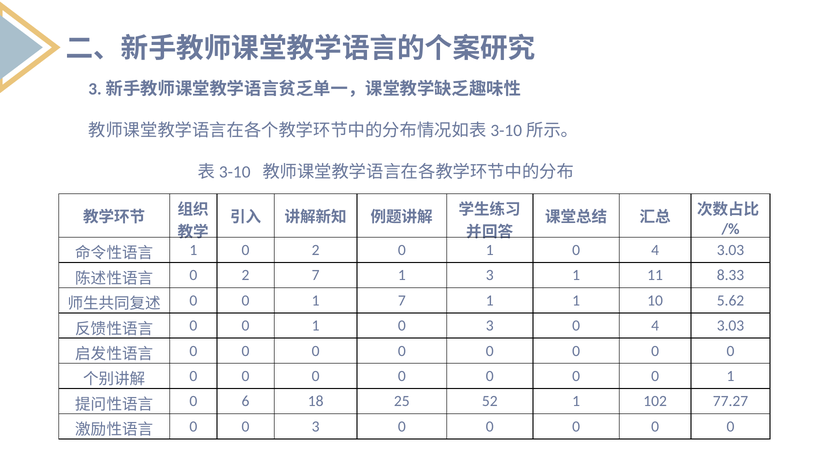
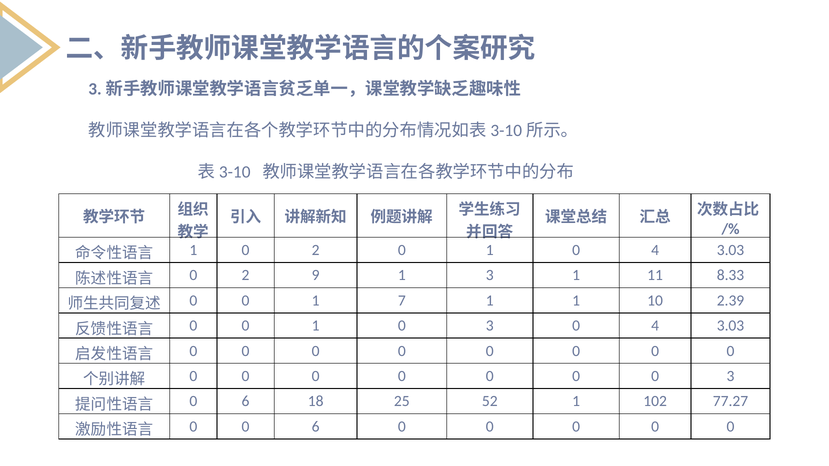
2 7: 7 -> 9
5.62: 5.62 -> 2.39
0 0 0 1: 1 -> 3
0 0 3: 3 -> 6
